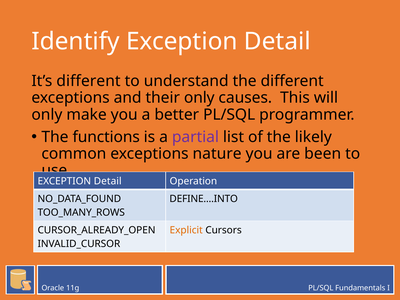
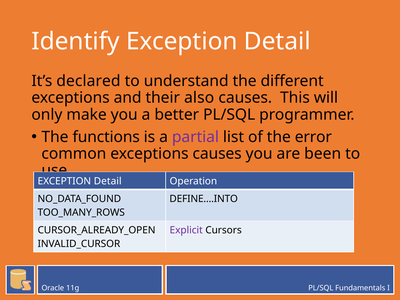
It’s different: different -> declared
their only: only -> also
likely: likely -> error
exceptions nature: nature -> causes
Explicit colour: orange -> purple
